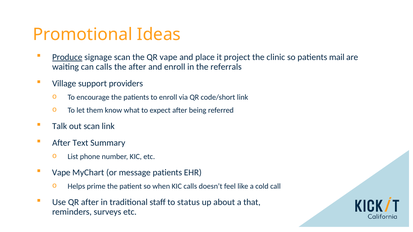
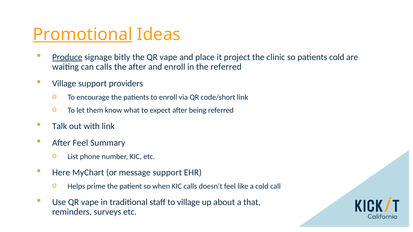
Promotional underline: none -> present
signage scan: scan -> bitly
patients mail: mail -> cold
the referrals: referrals -> referred
out scan: scan -> with
After Text: Text -> Feel
Vape at (61, 173): Vape -> Here
message patients: patients -> support
Use QR after: after -> vape
to status: status -> village
